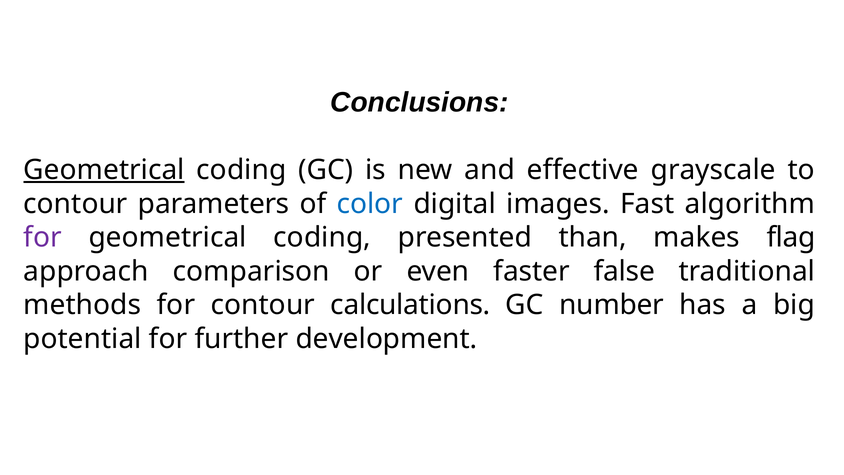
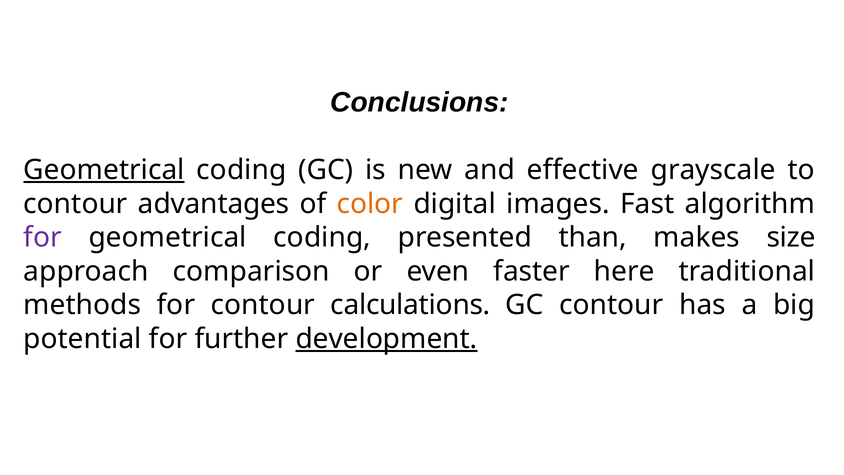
parameters: parameters -> advantages
color colour: blue -> orange
flag: flag -> size
false: false -> here
GC number: number -> contour
development underline: none -> present
